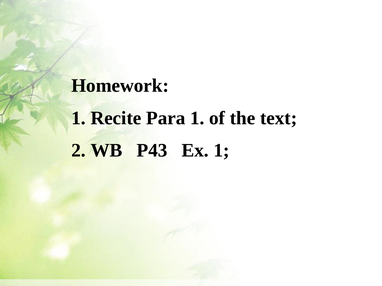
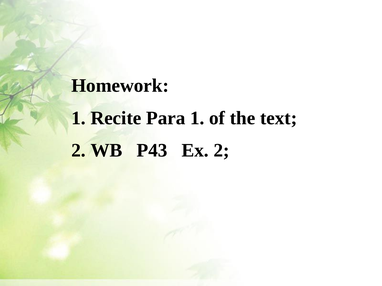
Ex 1: 1 -> 2
